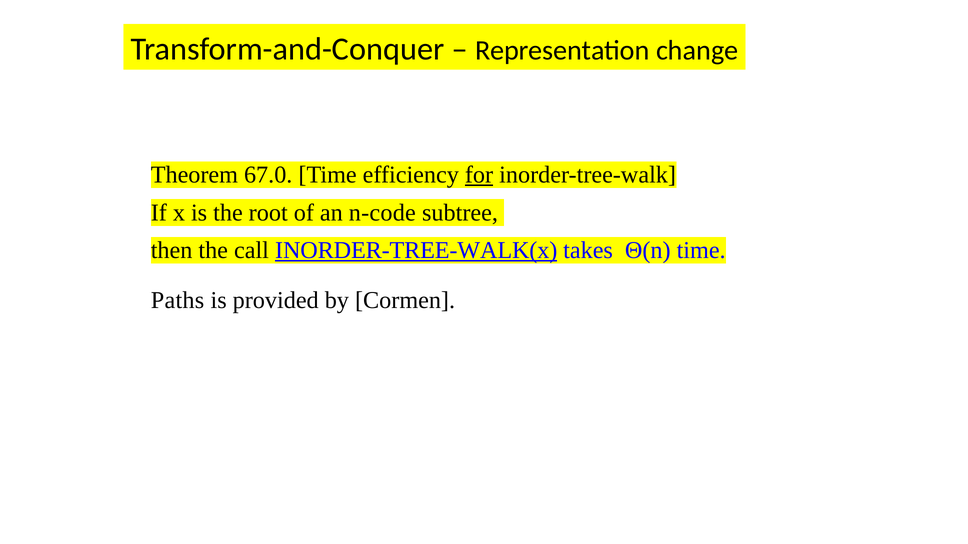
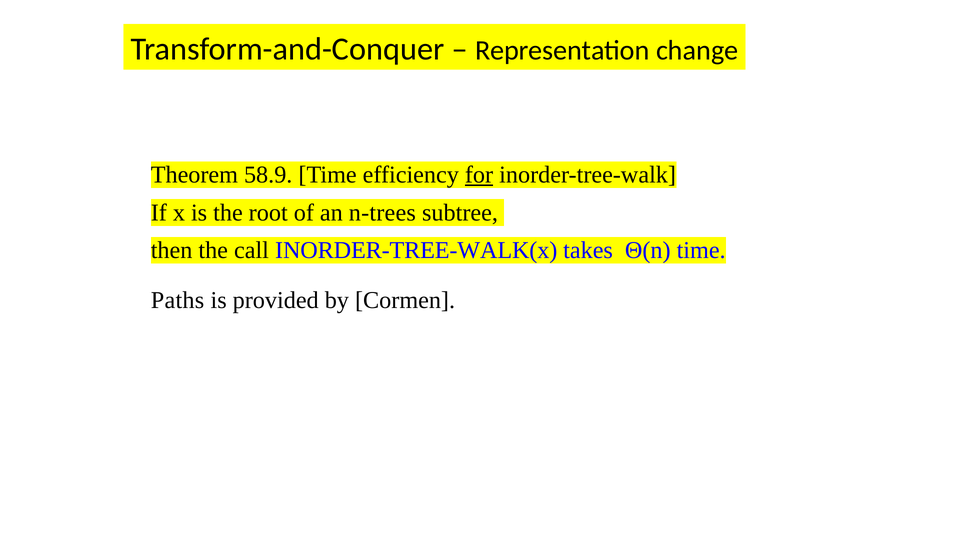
67.0: 67.0 -> 58.9
n-code: n-code -> n-trees
INORDER-TREE-WALK(x underline: present -> none
